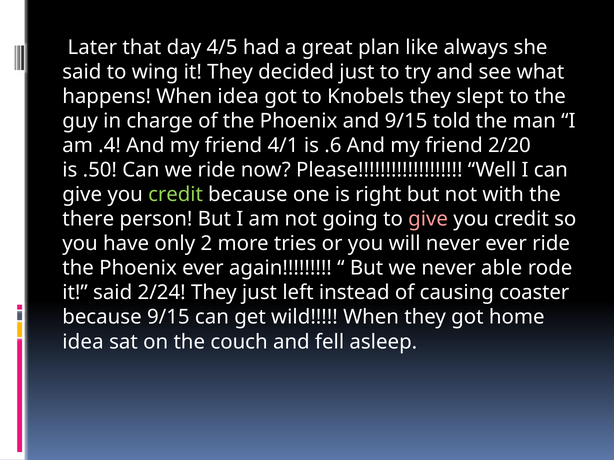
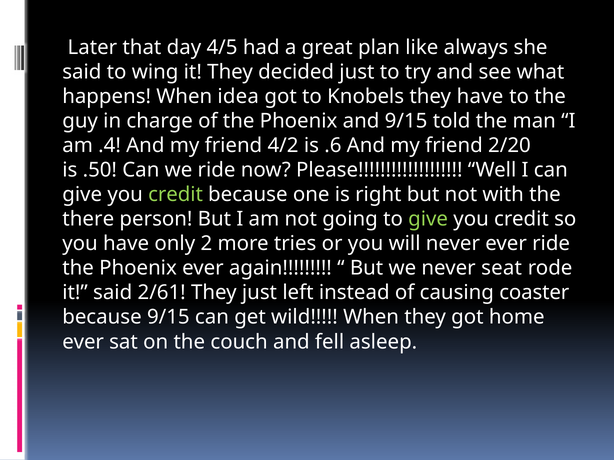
they slept: slept -> have
4/1: 4/1 -> 4/2
give at (428, 219) colour: pink -> light green
able: able -> seat
2/24: 2/24 -> 2/61
idea at (83, 342): idea -> ever
